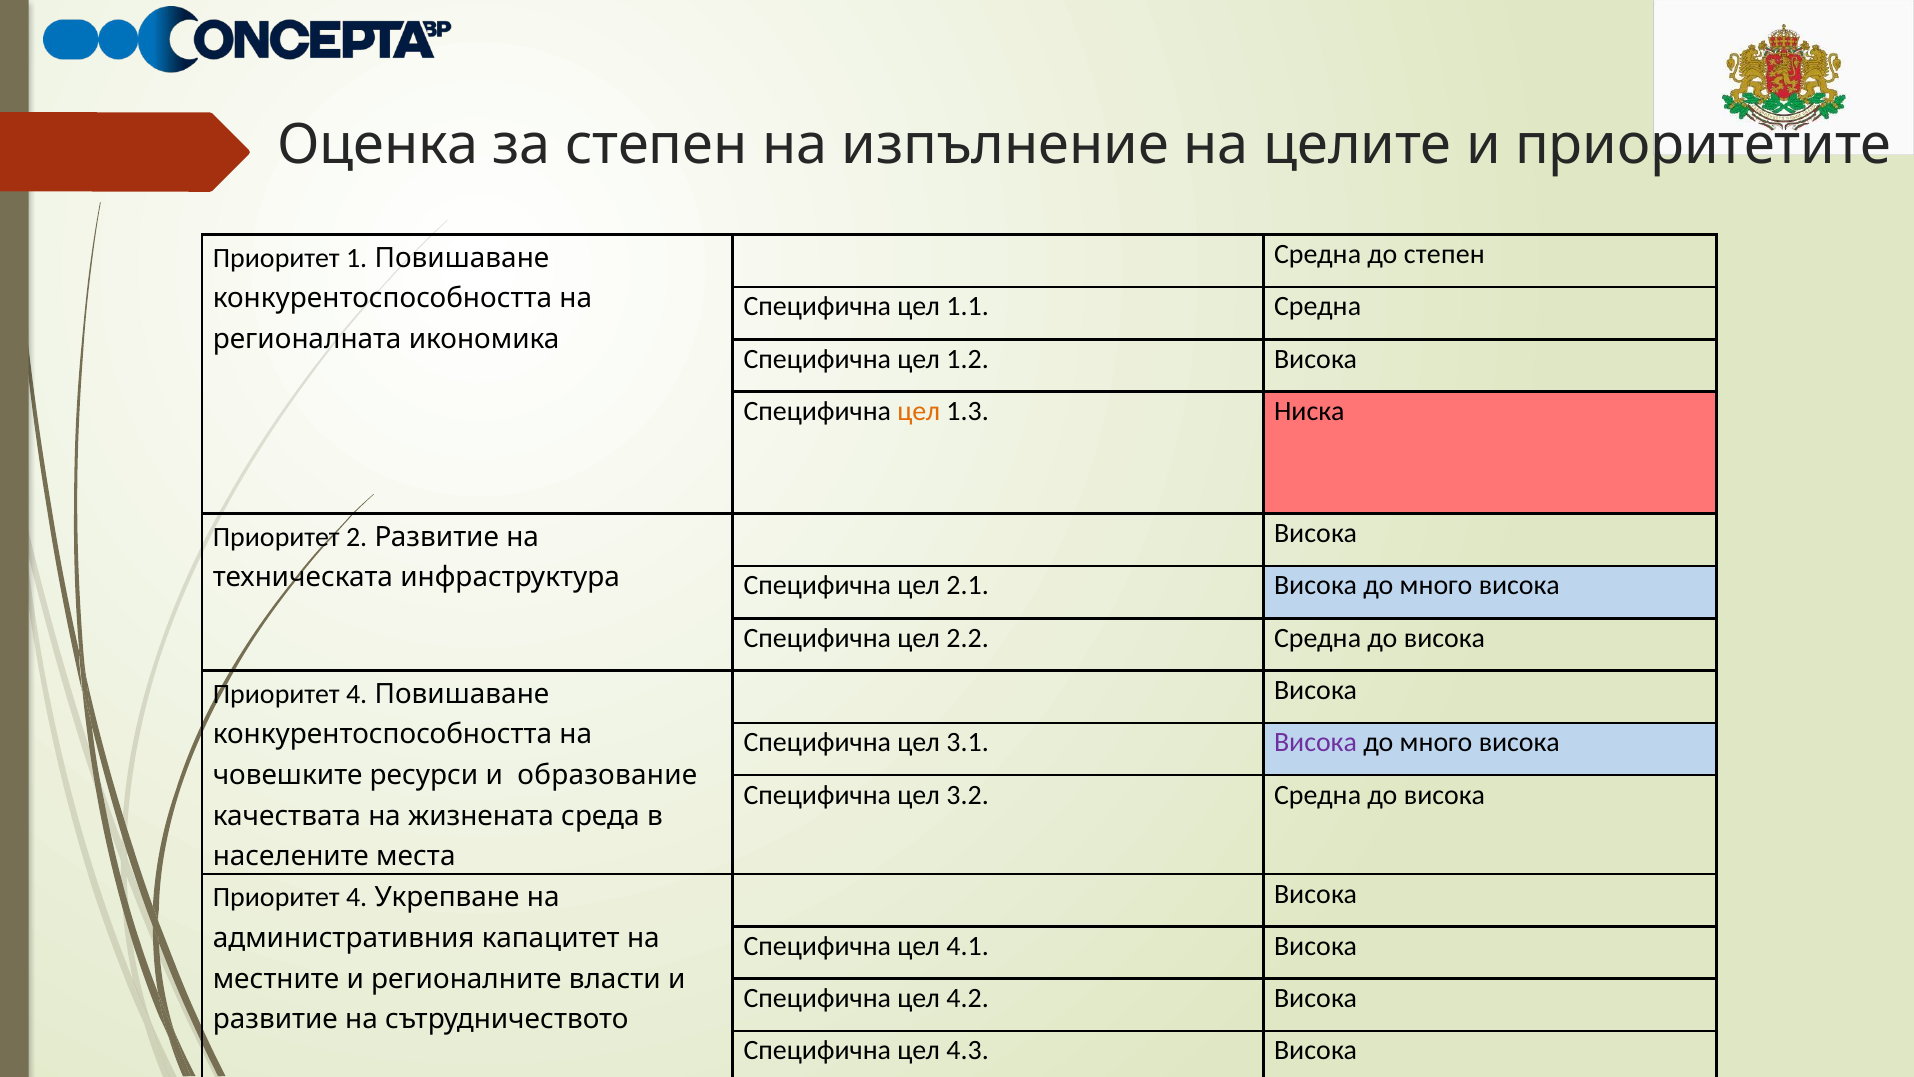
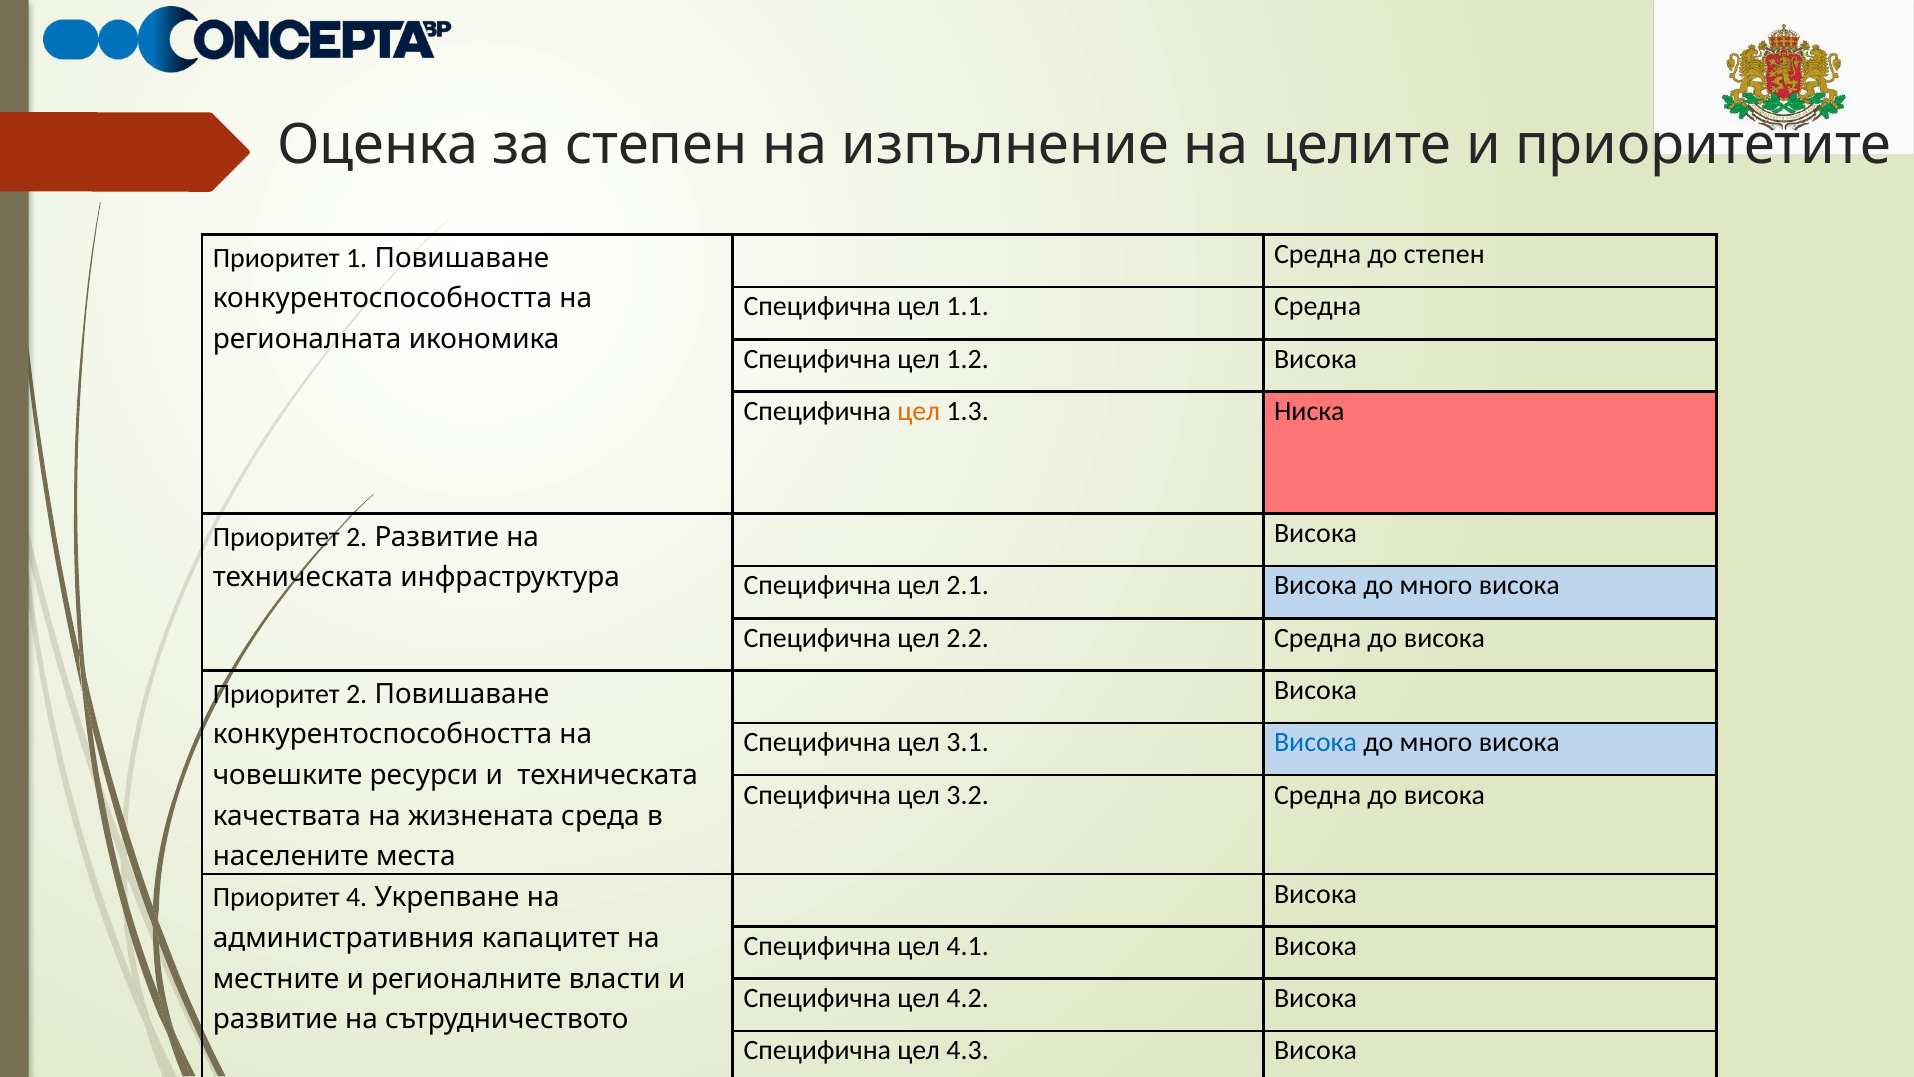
4 at (357, 694): 4 -> 2
Висока at (1316, 742) colour: purple -> blue
и образование: образование -> техническата
